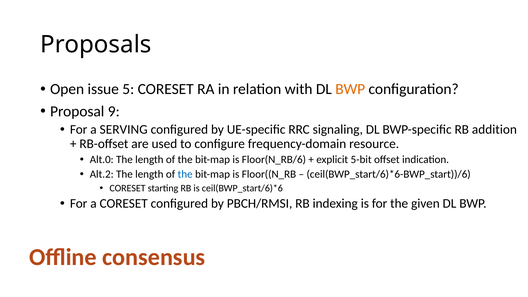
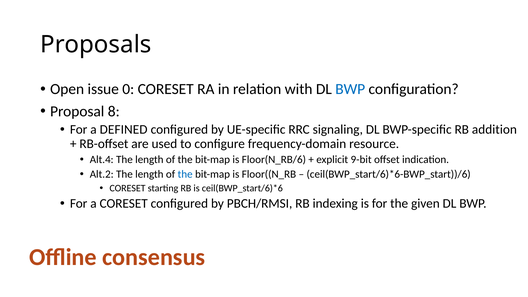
5: 5 -> 0
BWP at (350, 89) colour: orange -> blue
9: 9 -> 8
SERVING: SERVING -> DEFINED
Alt.0: Alt.0 -> Alt.4
5-bit: 5-bit -> 9-bit
